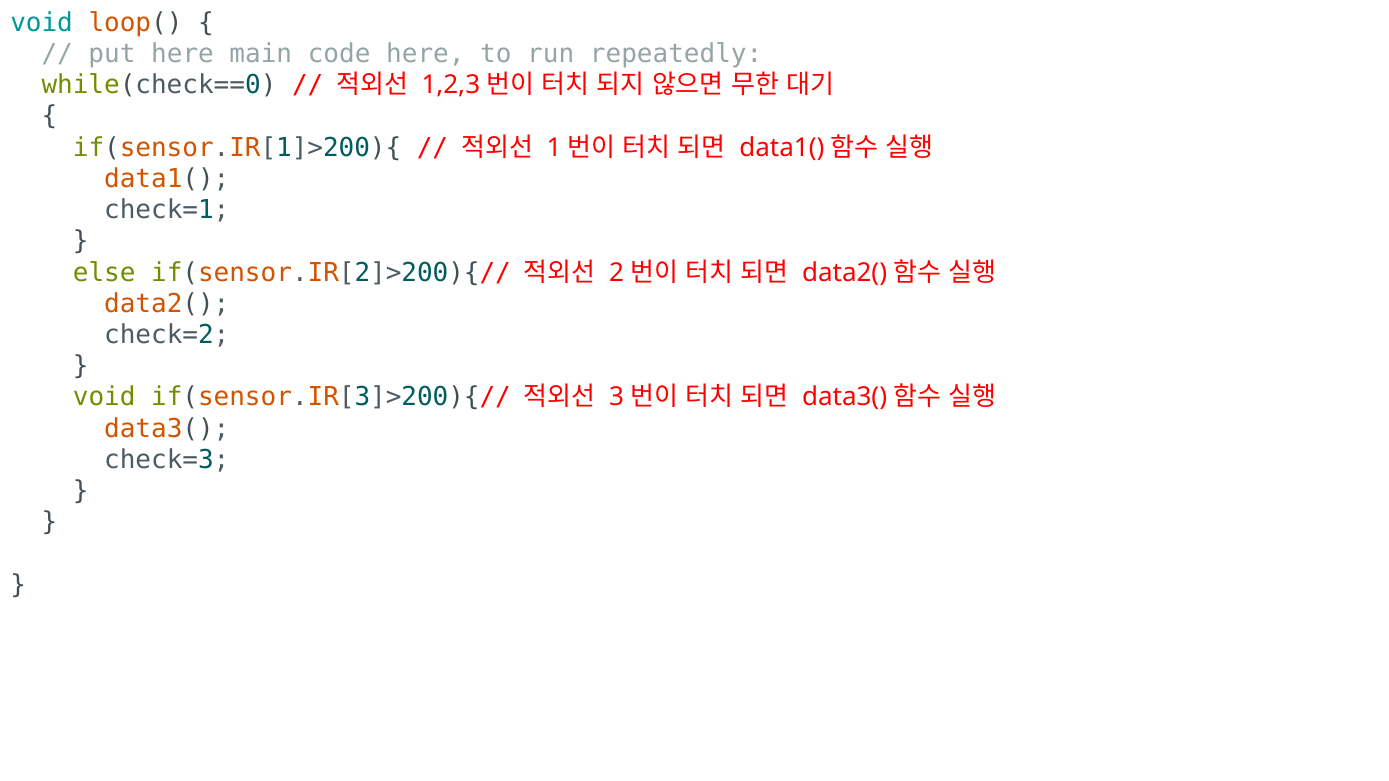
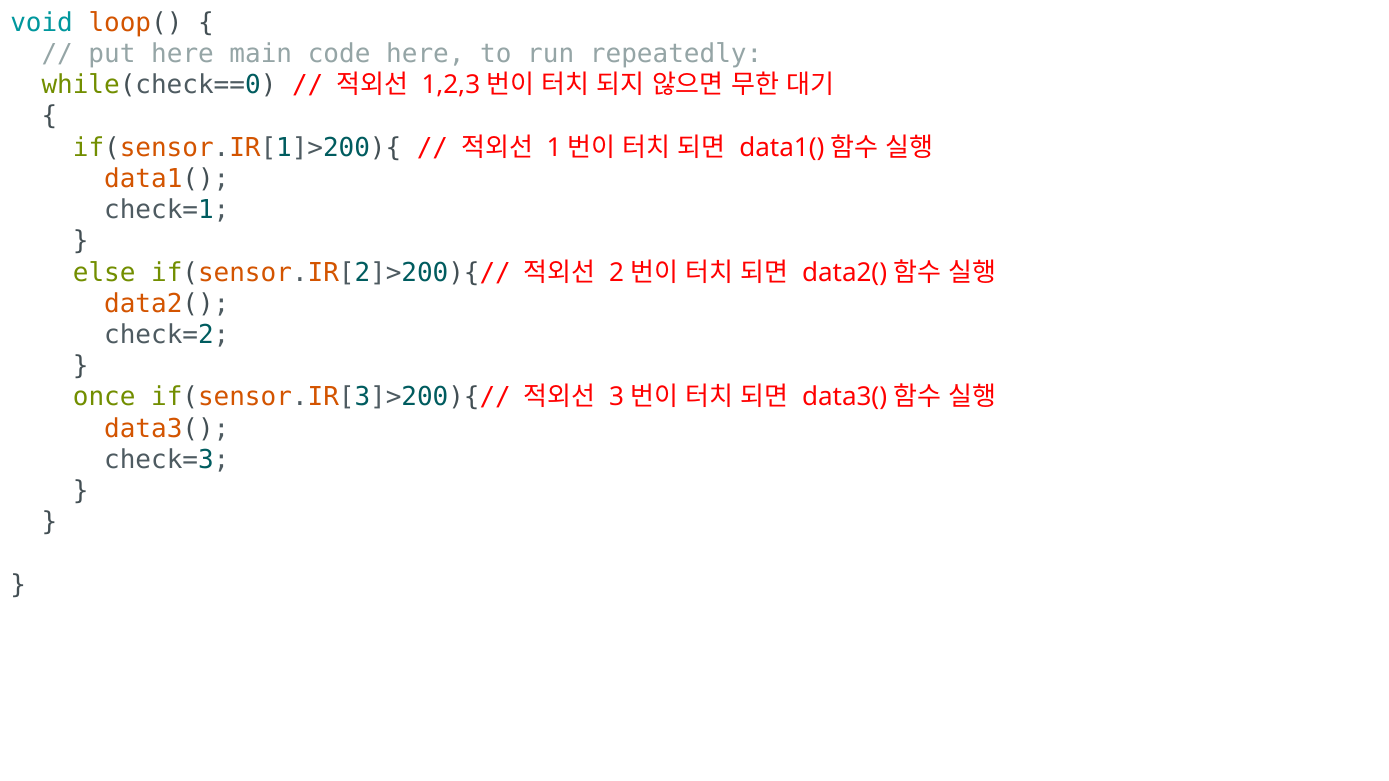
void at (104, 398): void -> once
